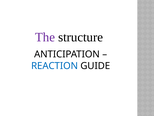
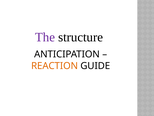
REACTION colour: blue -> orange
